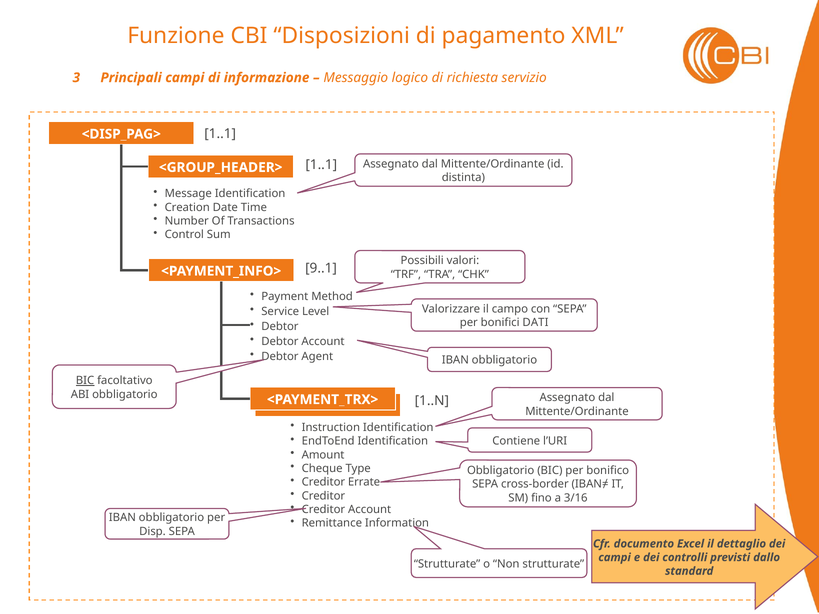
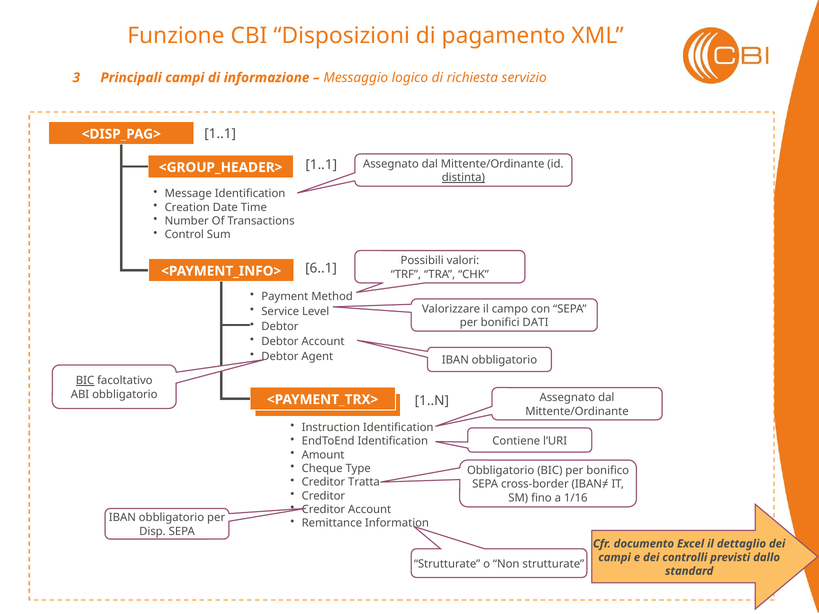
distinta underline: none -> present
9..1: 9..1 -> 6..1
Errate: Errate -> Tratta
3/16: 3/16 -> 1/16
